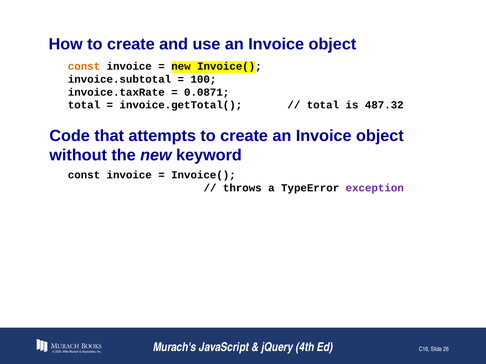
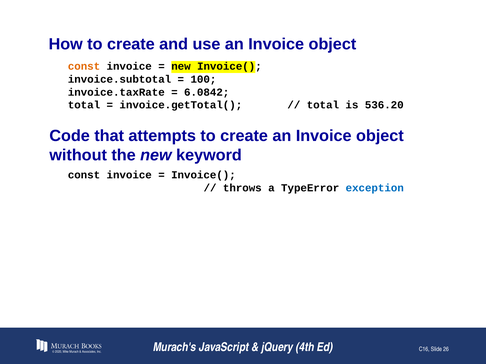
0.0871: 0.0871 -> 6.0842
487.32: 487.32 -> 536.20
exception colour: purple -> blue
